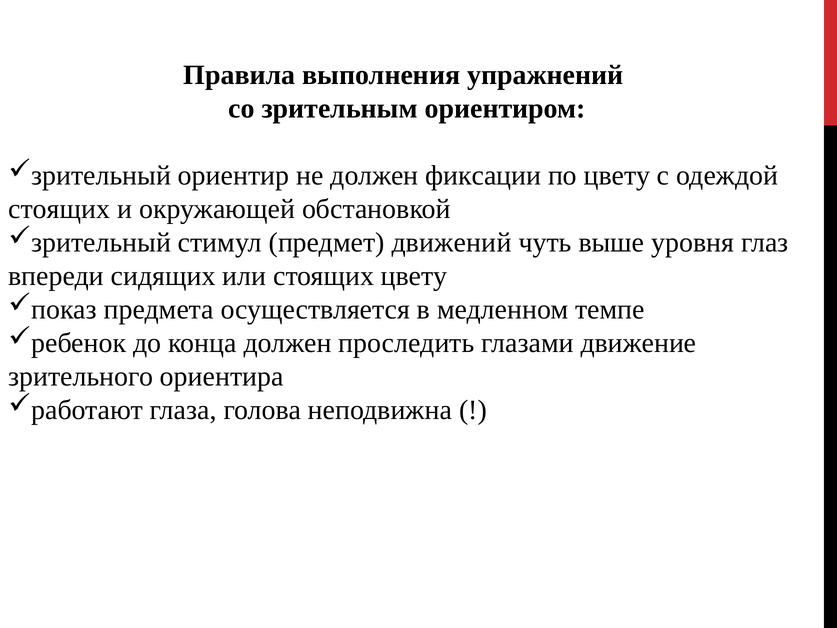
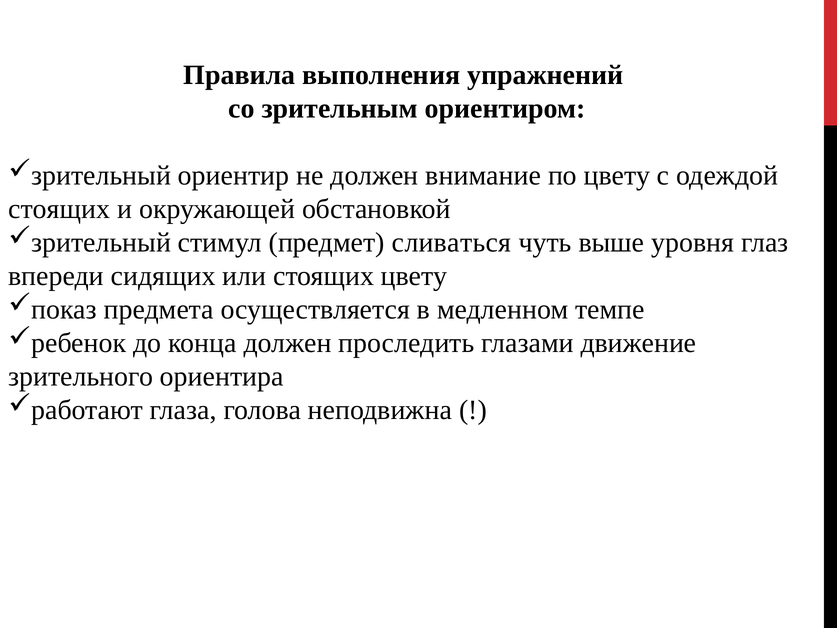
фиксации: фиксации -> внимание
движений: движений -> сливаться
